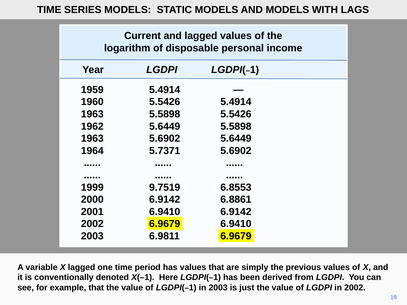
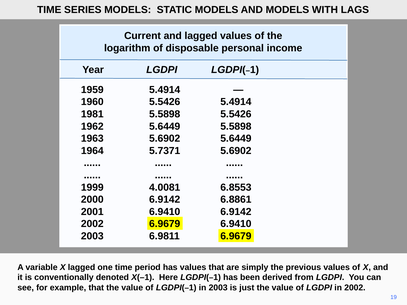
1963 at (92, 114): 1963 -> 1981
9.7519: 9.7519 -> 4.0081
